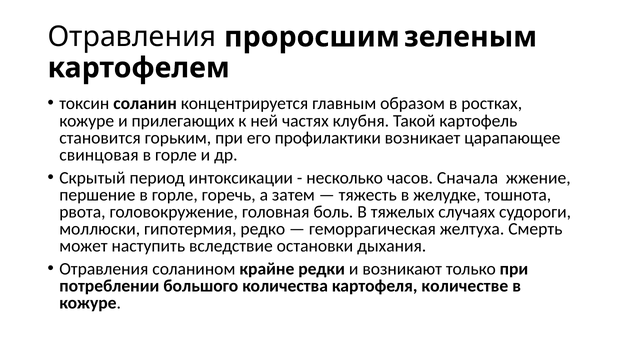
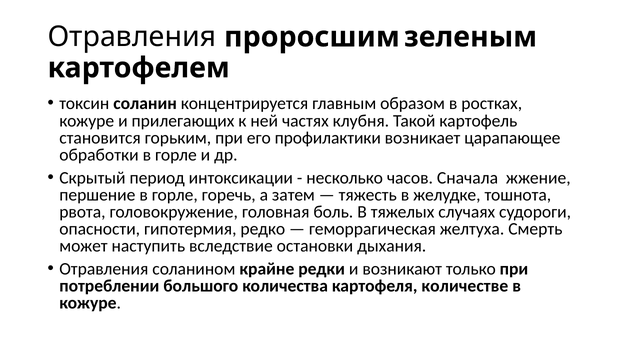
свинцовая: свинцовая -> обработки
моллюски: моллюски -> опасности
